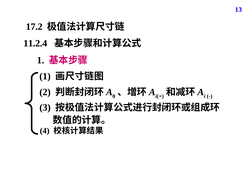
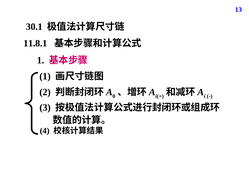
17.2: 17.2 -> 30.1
11.2.4: 11.2.4 -> 11.8.1
